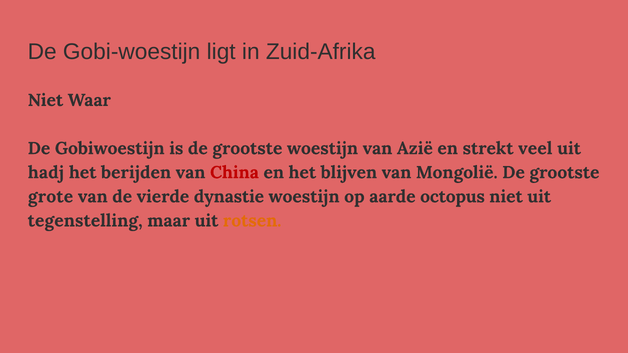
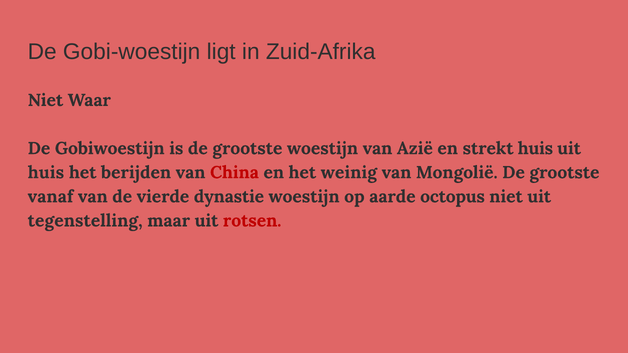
strekt veel: veel -> huis
hadj at (46, 173): hadj -> huis
blijven: blijven -> weinig
grote: grote -> vanaf
rotsen colour: orange -> red
